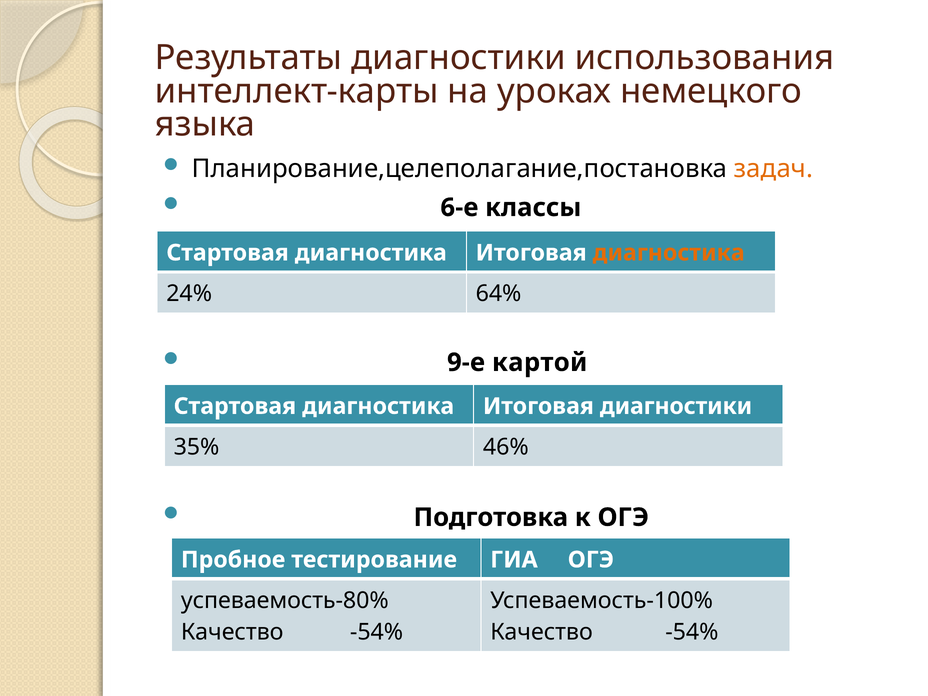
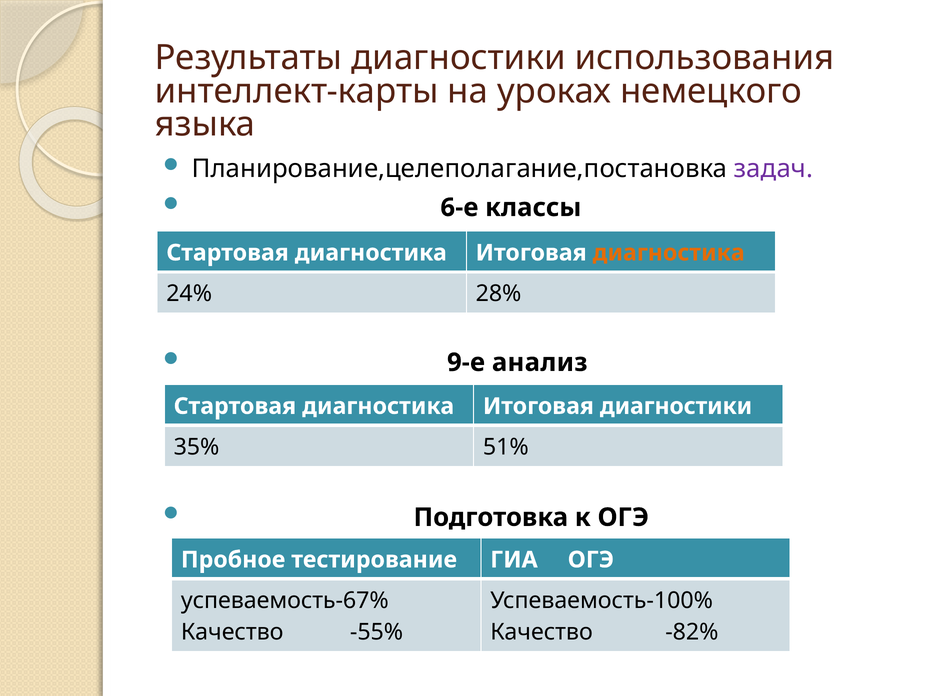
задач colour: orange -> purple
64%: 64% -> 28%
картой: картой -> анализ
46%: 46% -> 51%
успеваемость-80%: успеваемость-80% -> успеваемость-67%
-54% at (377, 632): -54% -> -55%
-54% at (692, 632): -54% -> -82%
